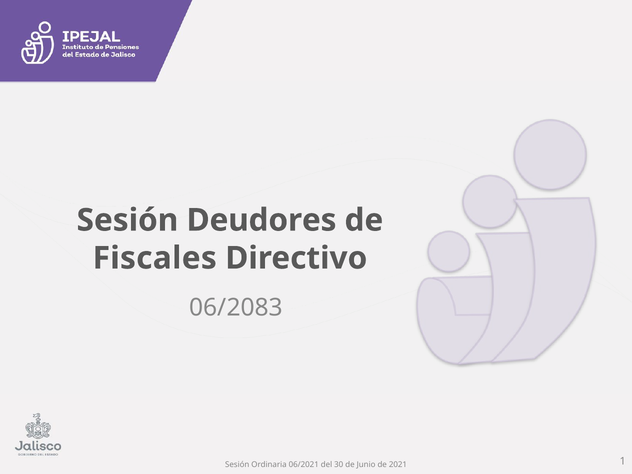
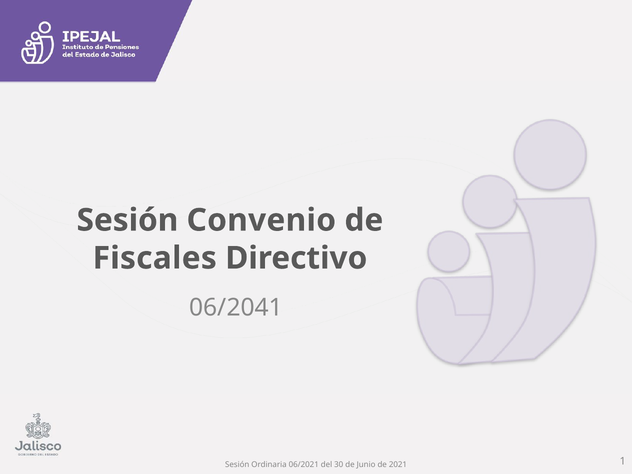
Deudores: Deudores -> Convenio
06/2083: 06/2083 -> 06/2041
